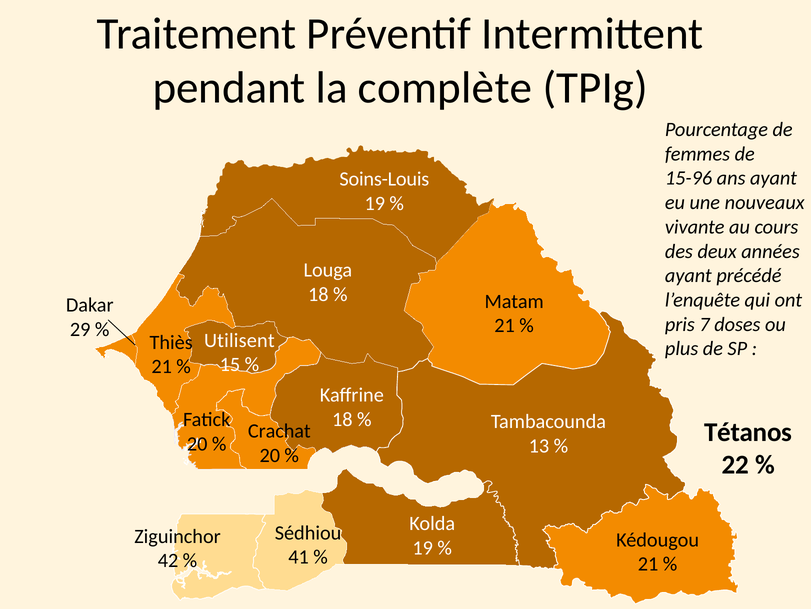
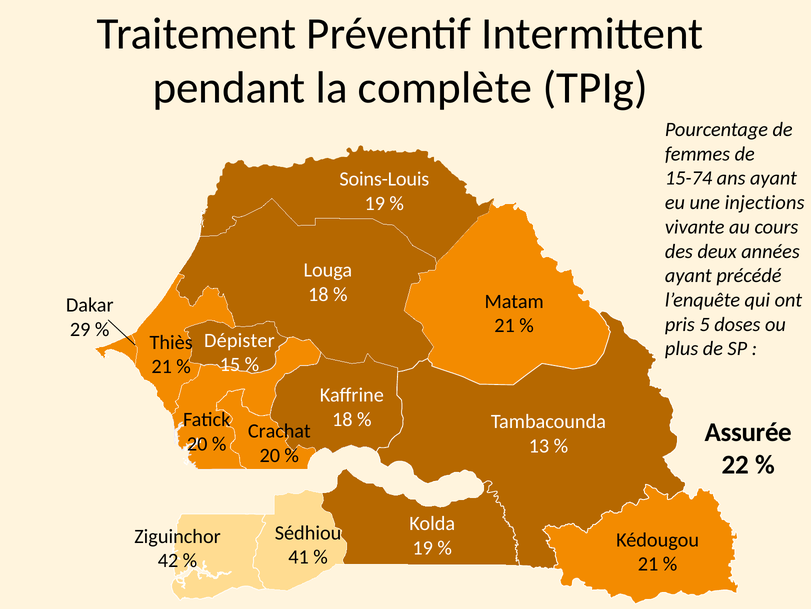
15-96: 15-96 -> 15-74
nouveaux: nouveaux -> injections
7: 7 -> 5
Utilisent: Utilisent -> Dépister
Tétanos: Tétanos -> Assurée
